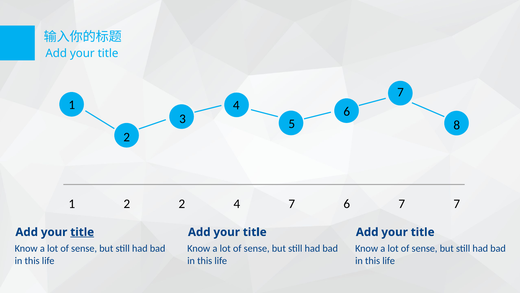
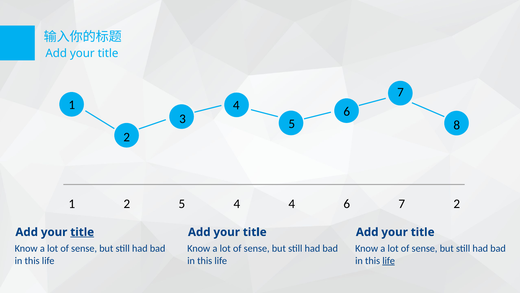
2 2: 2 -> 5
4 7: 7 -> 4
7 7: 7 -> 2
life at (389, 260) underline: none -> present
